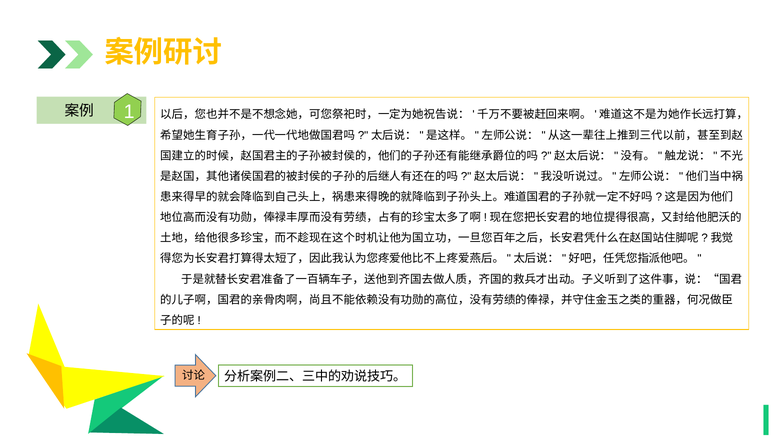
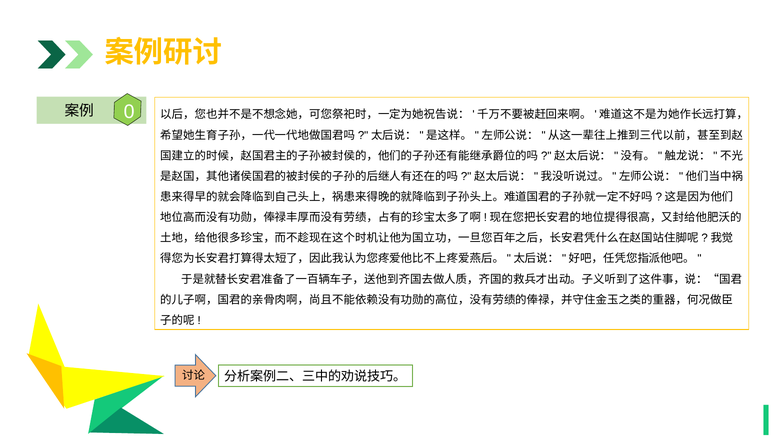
1 at (129, 111): 1 -> 0
